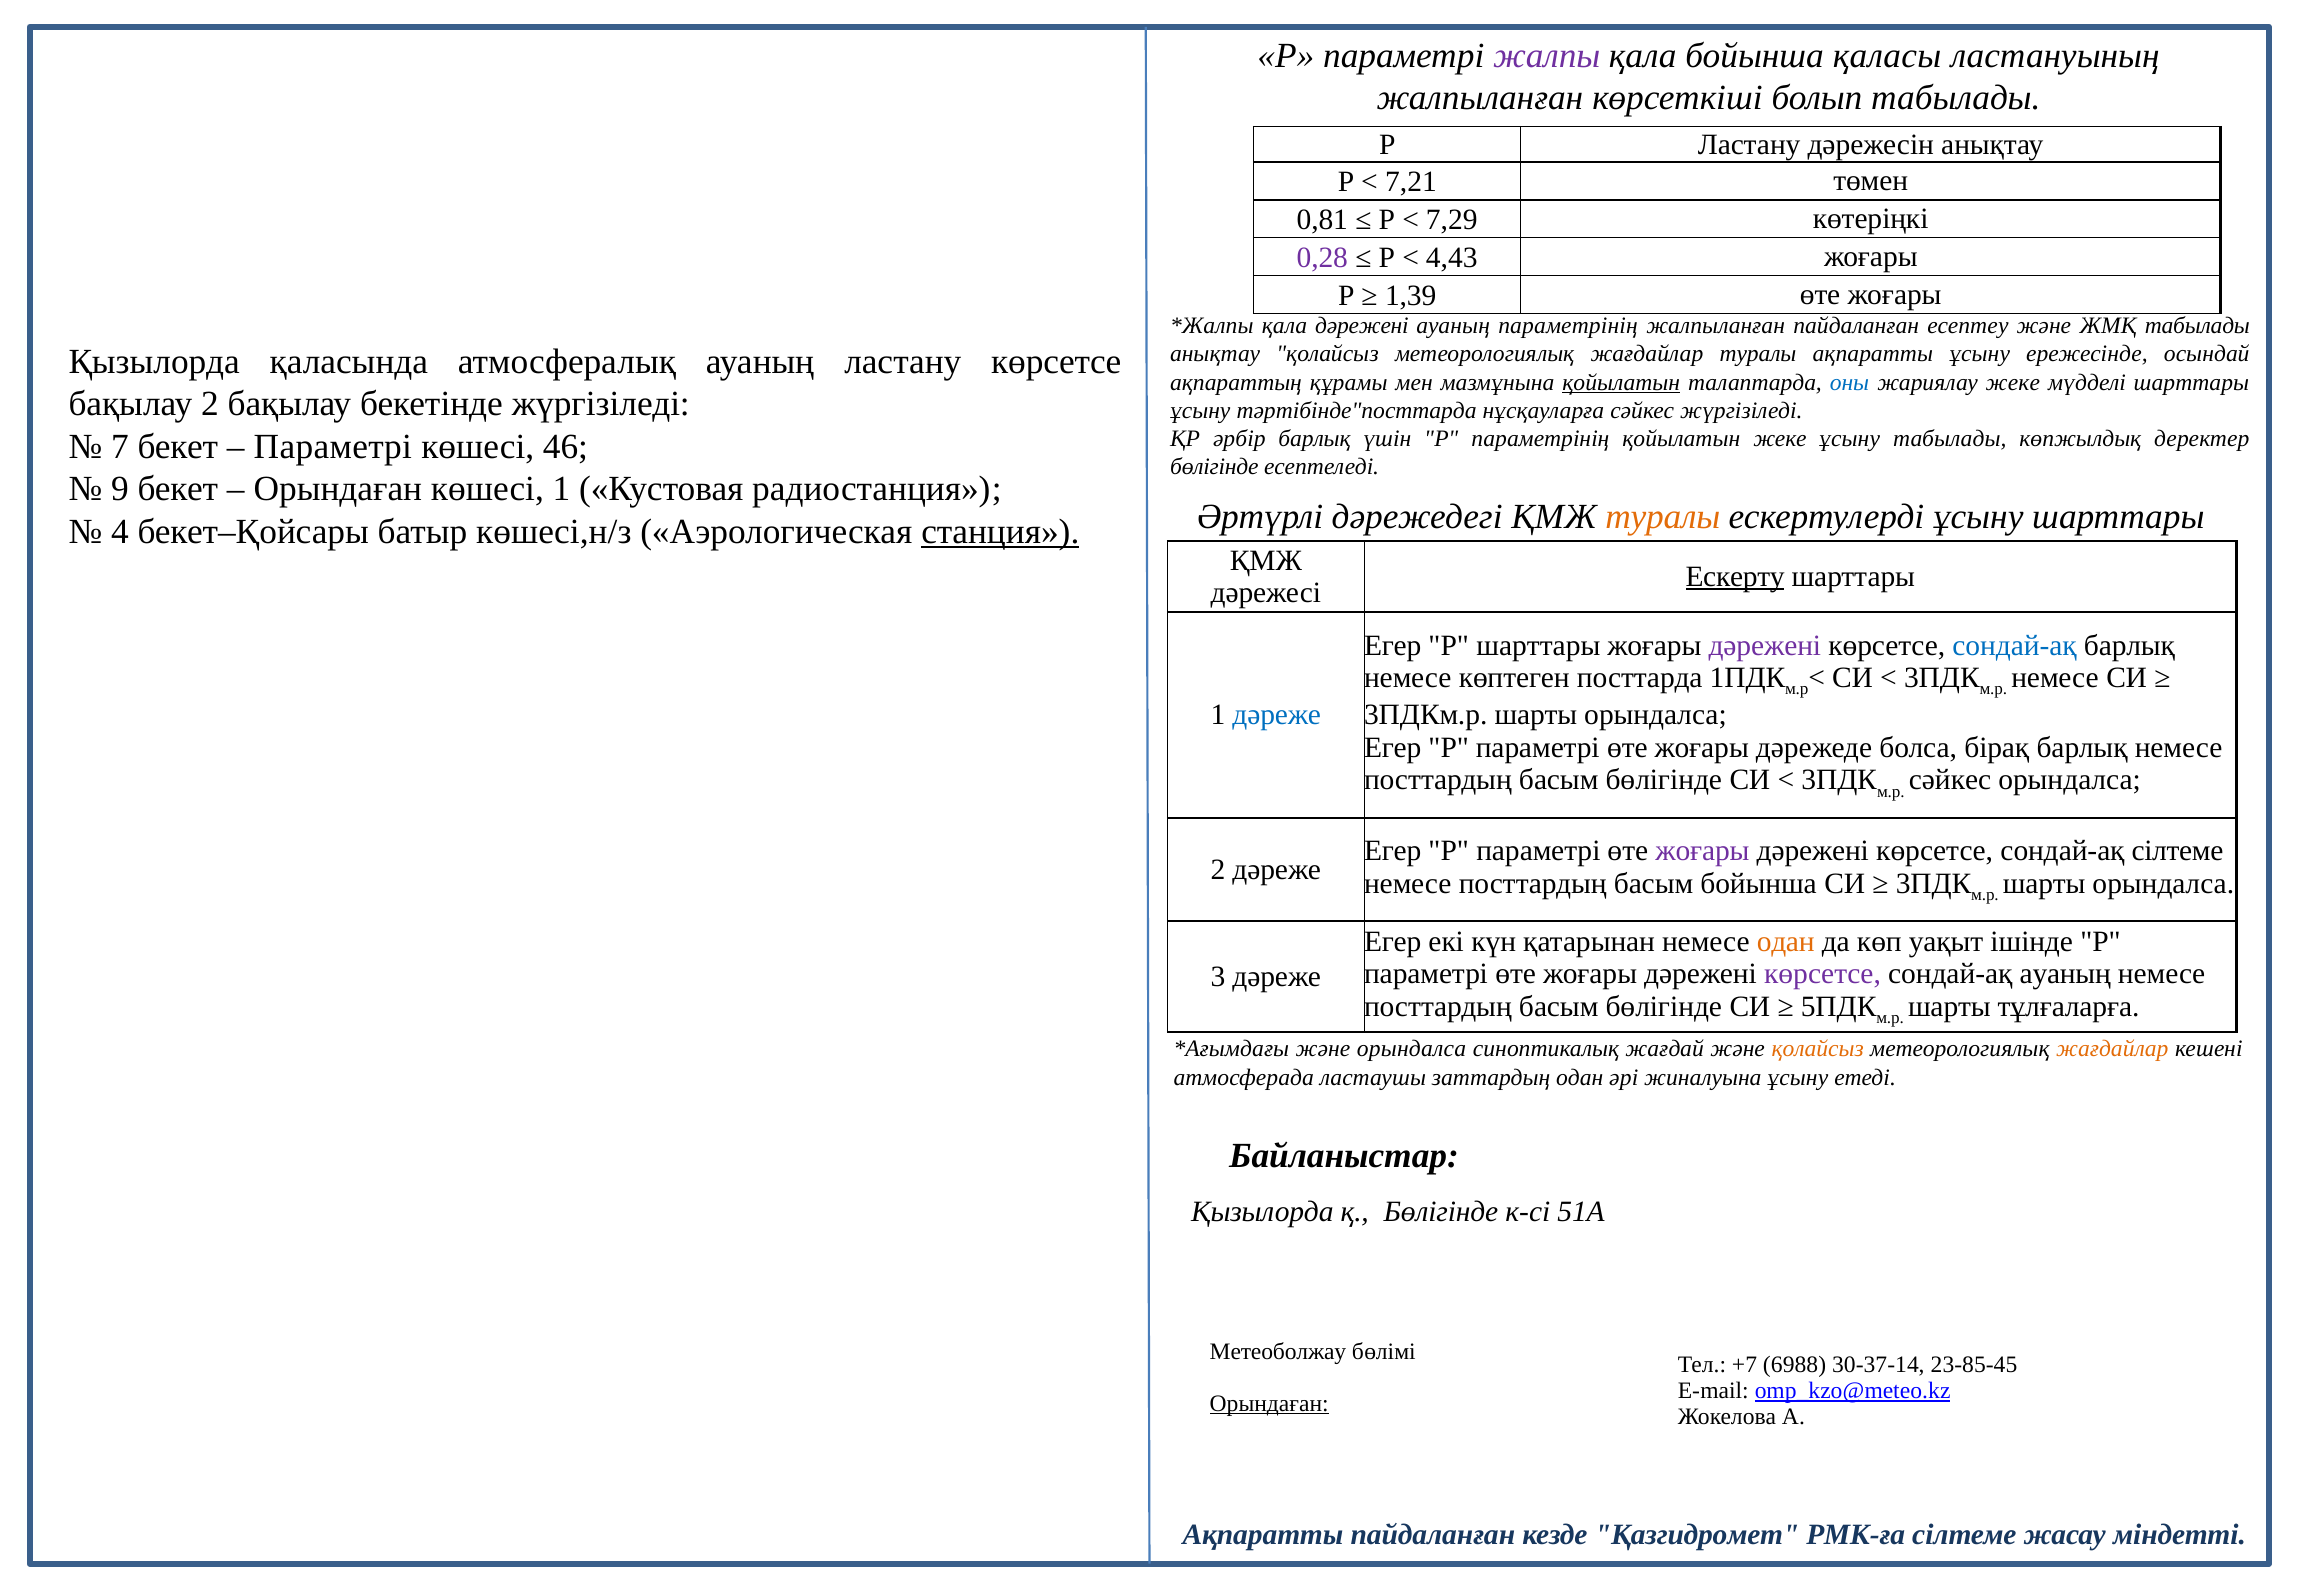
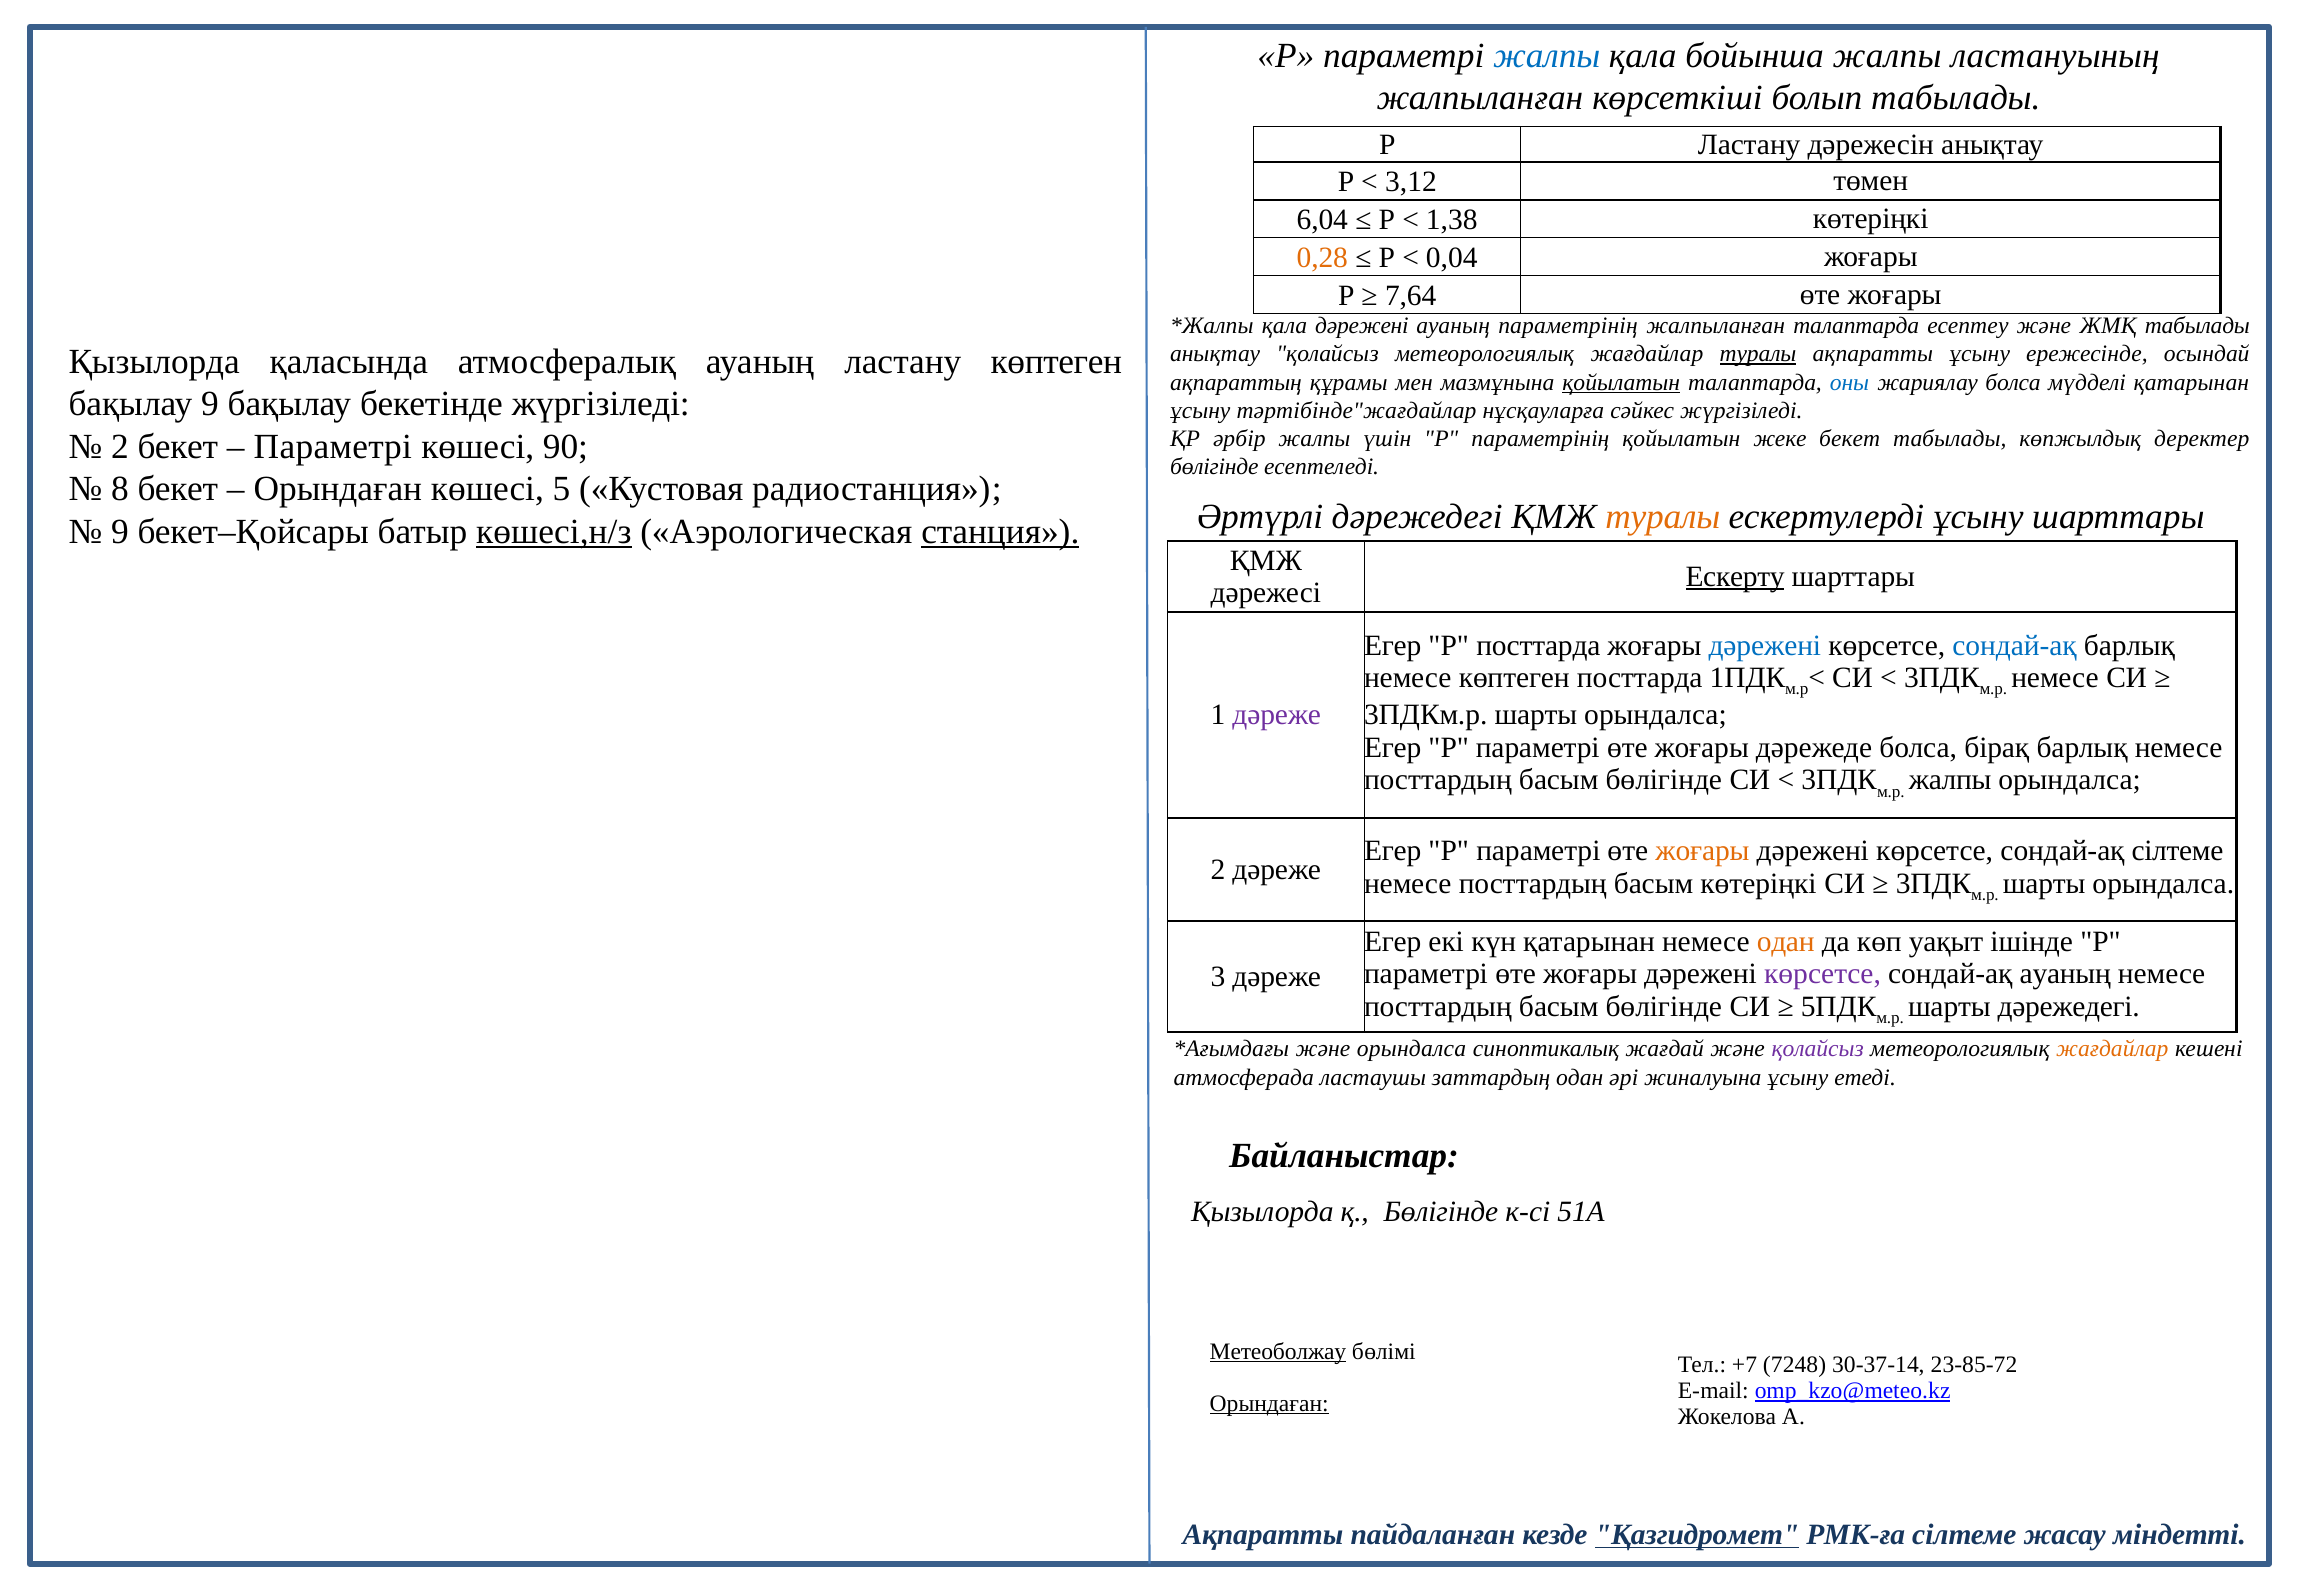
жалпы at (1547, 56) colour: purple -> blue
бойынша қаласы: қаласы -> жалпы
7,21: 7,21 -> 3,12
0,81: 0,81 -> 6,04
7,29: 7,29 -> 1,38
0,28 colour: purple -> orange
4,43: 4,43 -> 0,04
1,39: 1,39 -> 7,64
жалпыланған пайдаланған: пайдаланған -> талаптарда
туралы at (1758, 354) underline: none -> present
ластану көрсетсе: көрсетсе -> көптеген
жариялау жеке: жеке -> болса
мүдделі шарттары: шарттары -> қатарынан
бақылау 2: 2 -> 9
тәртібінде"посттарда: тәртібінде"посттарда -> тәртібінде"жағдайлар
әрбір барлық: барлық -> жалпы
жеке ұсыну: ұсыну -> бекет
7 at (120, 447): 7 -> 2
46: 46 -> 90
9: 9 -> 8
көшесі 1: 1 -> 5
4 at (120, 532): 4 -> 9
көшесі,н/з underline: none -> present
Р шарттары: шарттары -> посттарда
дәрежені at (1765, 646) colour: purple -> blue
дәреже at (1277, 715) colour: blue -> purple
сәйкес at (1950, 780): сәйкес -> жалпы
жоғары at (1702, 851) colour: purple -> orange
басым бойынша: бойынша -> көтеріңкі
шарты тұлғаларға: тұлғаларға -> дәрежедегі
қолайсыз at (1818, 1050) colour: orange -> purple
Метеоболжау underline: none -> present
6988: 6988 -> 7248
23-85-45: 23-85-45 -> 23-85-72
Қазгидромет underline: none -> present
